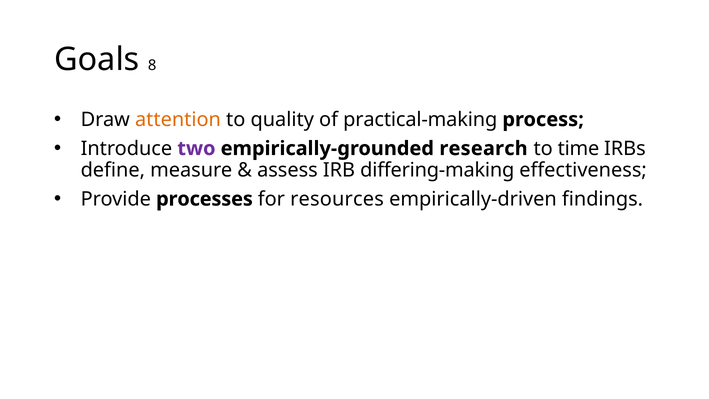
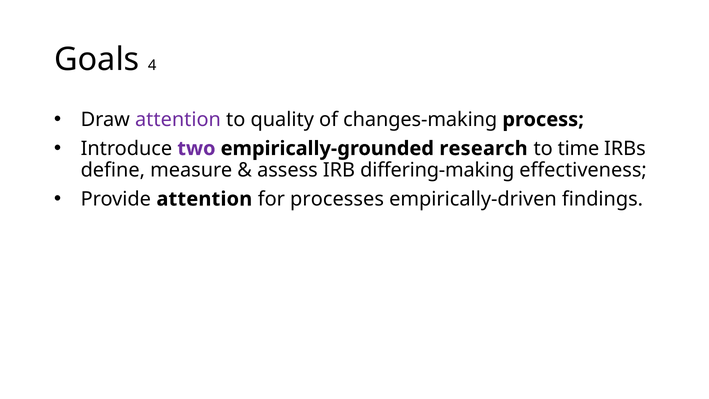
8: 8 -> 4
attention at (178, 119) colour: orange -> purple
practical-making: practical-making -> changes-making
Provide processes: processes -> attention
resources: resources -> processes
